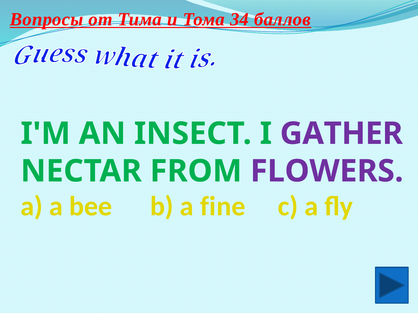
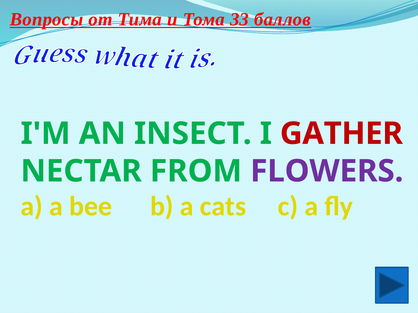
34: 34 -> 33
GATHER colour: purple -> red
fine: fine -> cats
